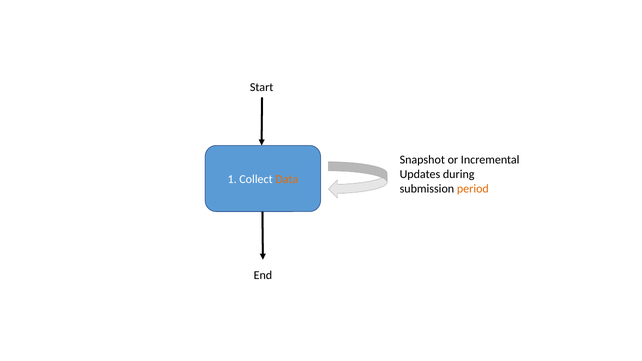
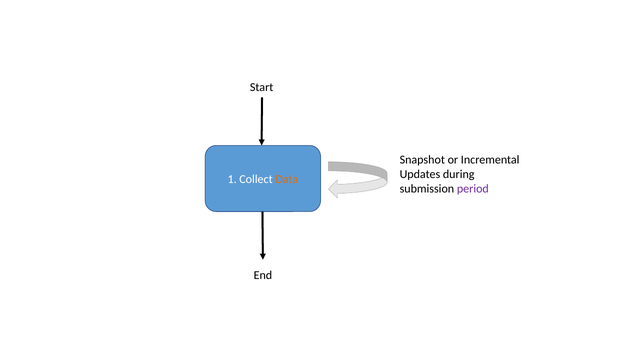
period colour: orange -> purple
